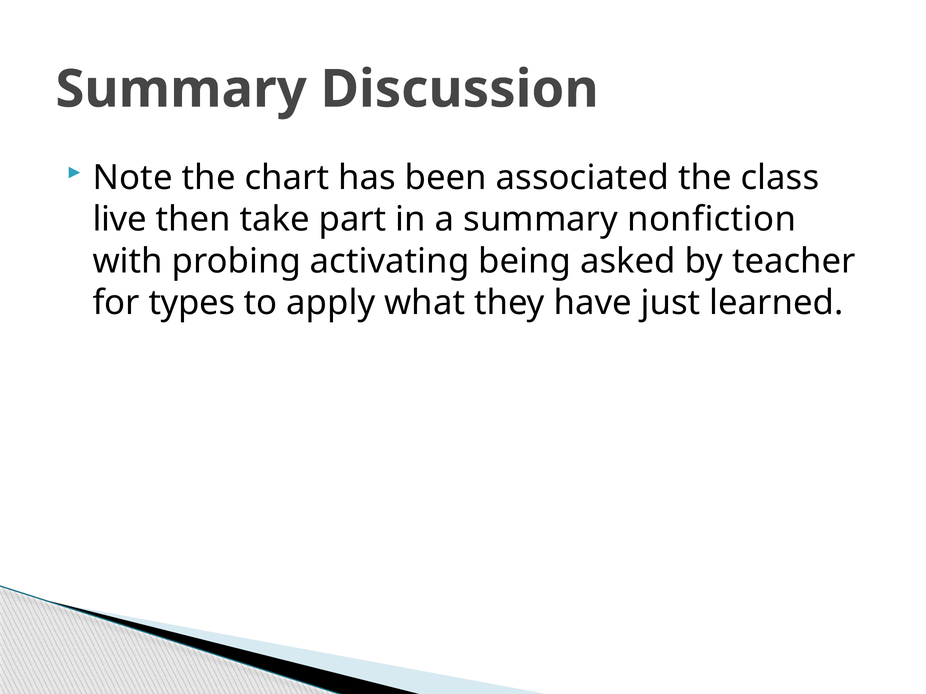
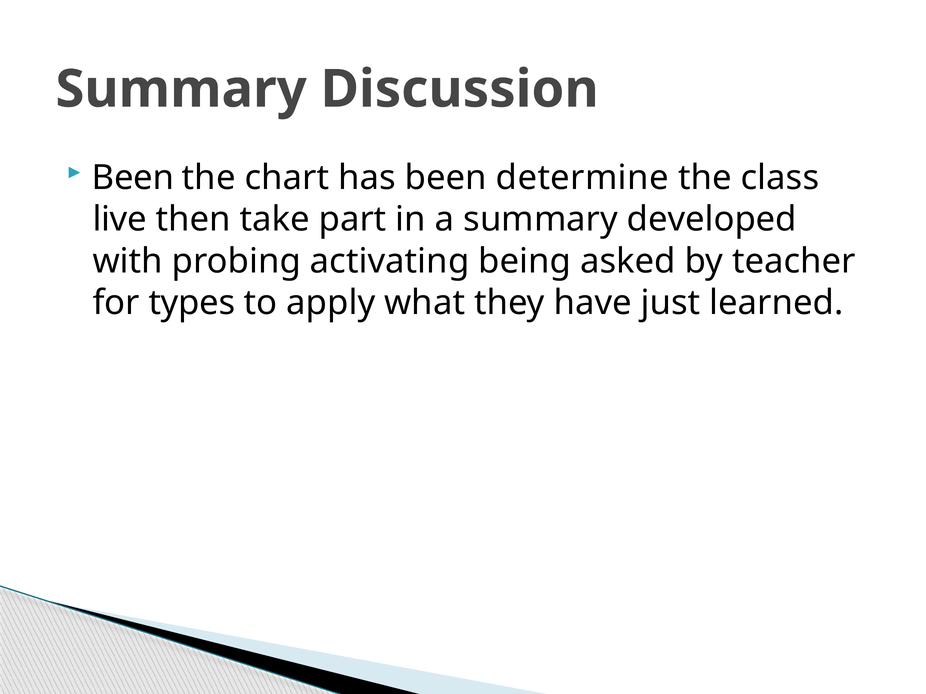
Note at (133, 178): Note -> Been
associated: associated -> determine
nonfiction: nonfiction -> developed
